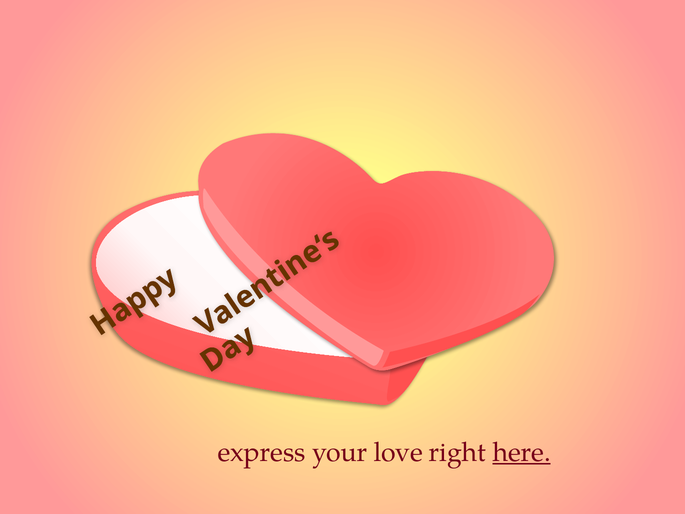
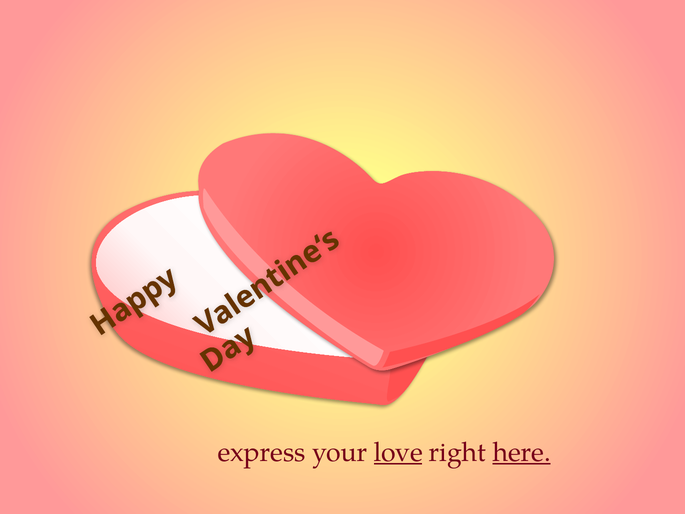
love underline: none -> present
